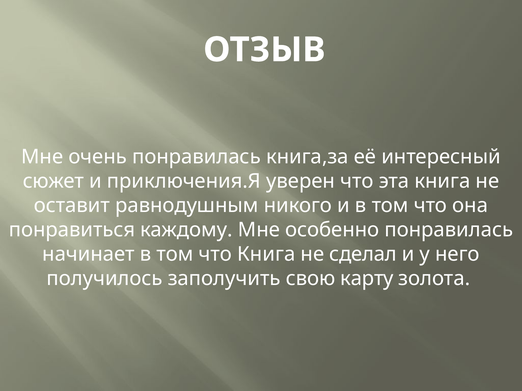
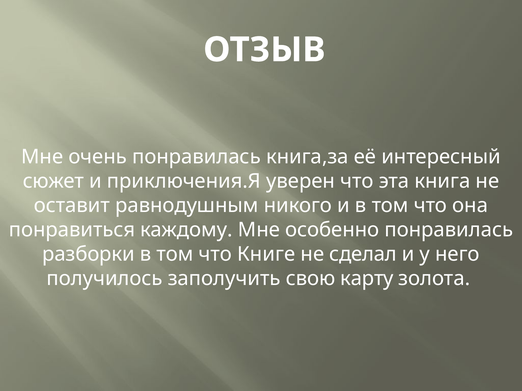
начинает: начинает -> разборки
что Книга: Книга -> Книге
